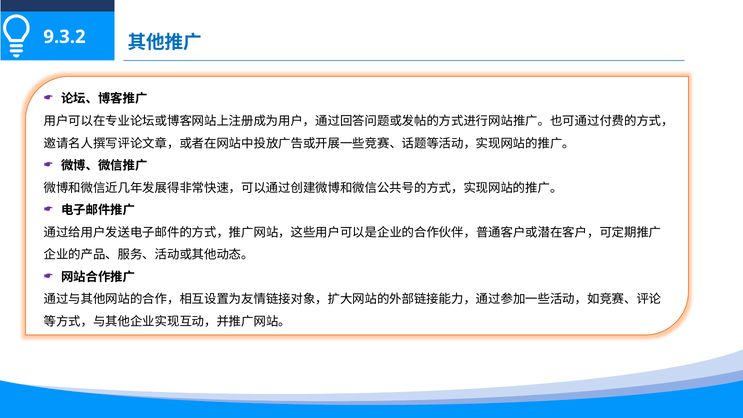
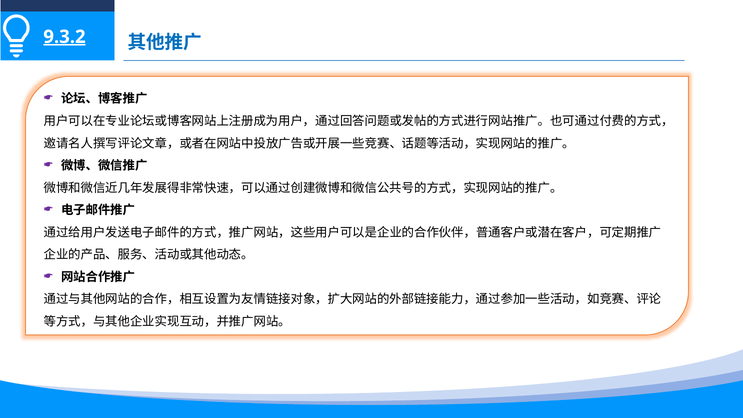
9.3.2 underline: none -> present
